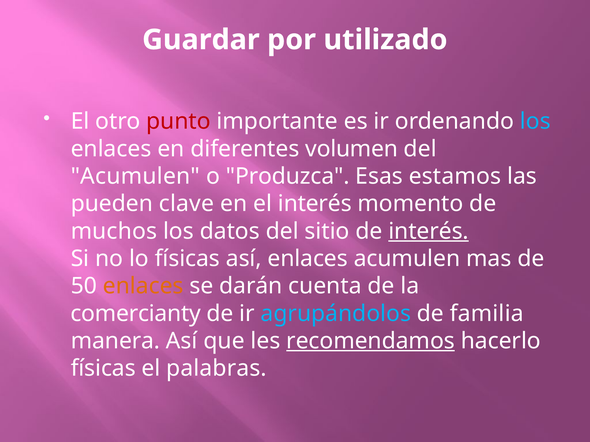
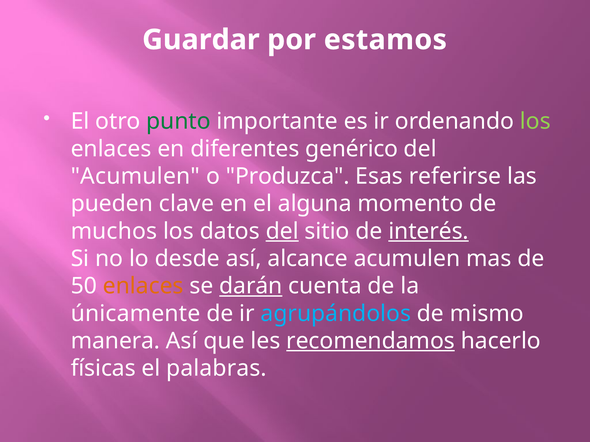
utilizado: utilizado -> estamos
punto colour: red -> green
los at (535, 121) colour: light blue -> light green
volumen: volumen -> genérico
estamos: estamos -> referirse
el interés: interés -> alguna
del at (282, 231) underline: none -> present
lo físicas: físicas -> desde
así enlaces: enlaces -> alcance
darán underline: none -> present
comercianty: comercianty -> únicamente
familia: familia -> mismo
